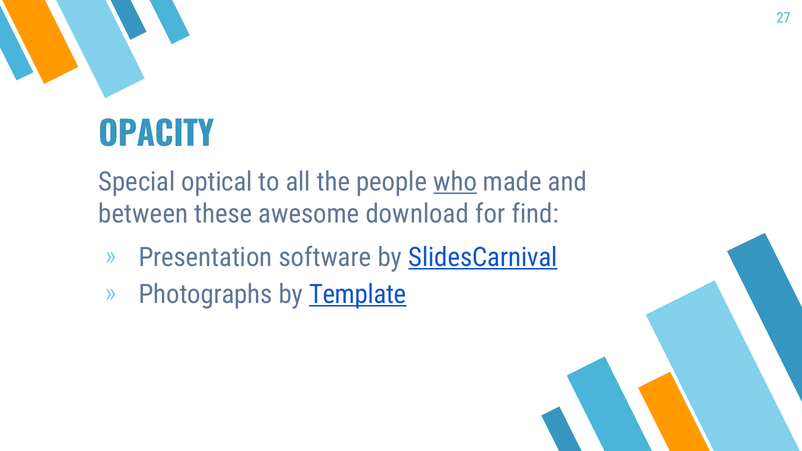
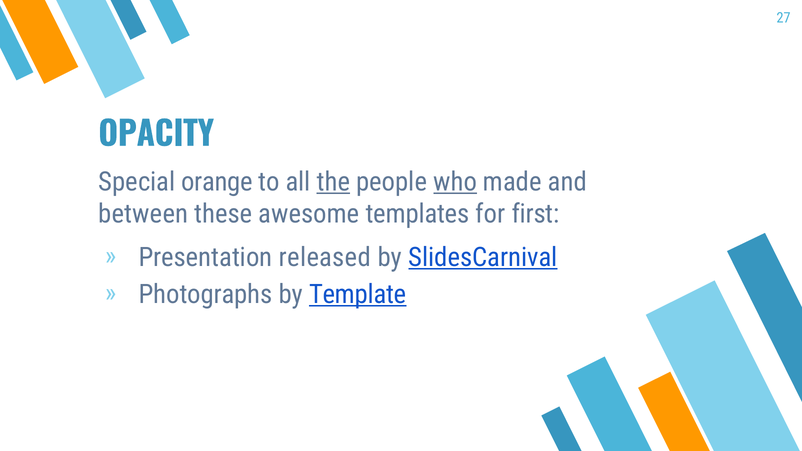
optical: optical -> orange
the underline: none -> present
download: download -> templates
find: find -> first
software: software -> released
